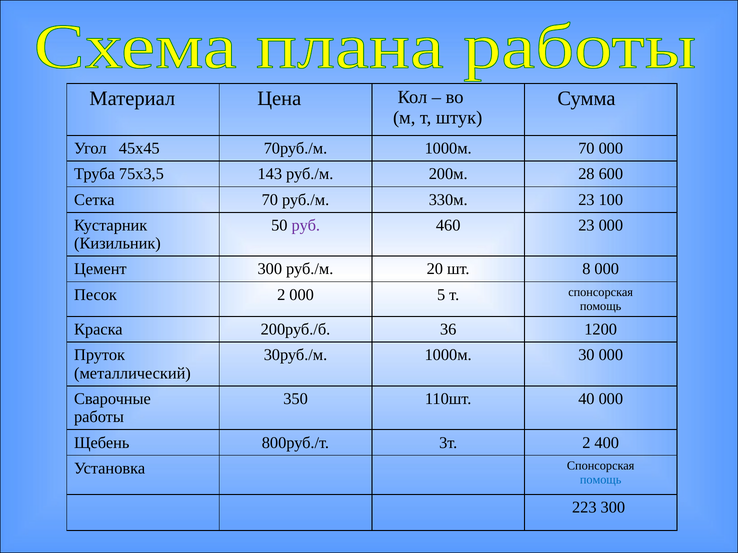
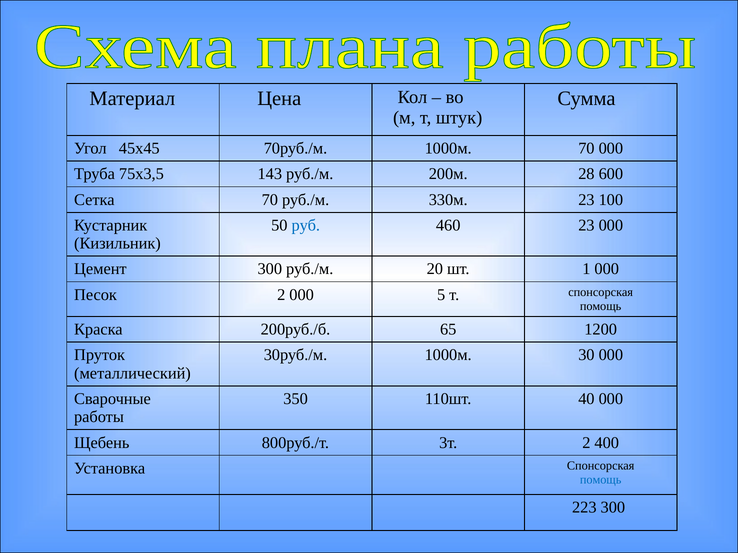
руб colour: purple -> blue
8: 8 -> 1
36: 36 -> 65
